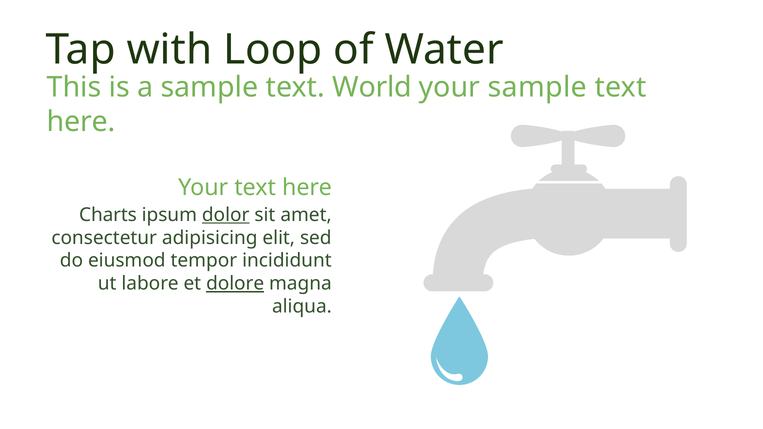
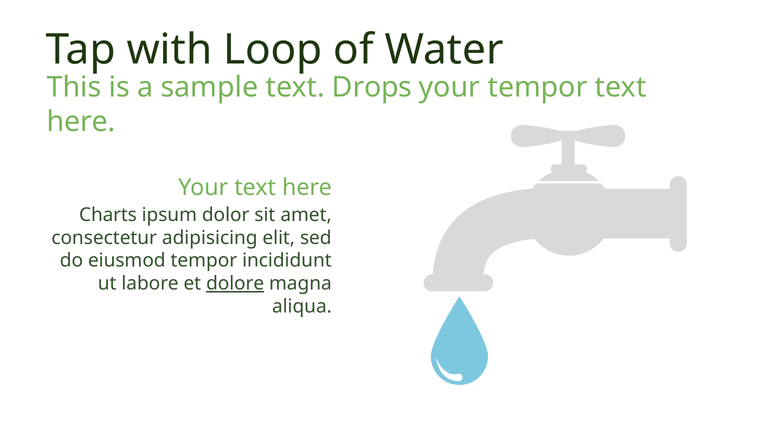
World: World -> Drops
your sample: sample -> tempor
dolor underline: present -> none
